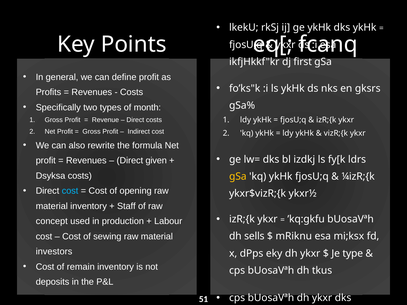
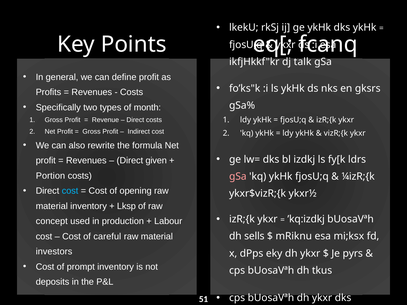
first: first -> talk
Dsyksa: Dsyksa -> Portion
gSa at (238, 177) colour: yellow -> pink
Staff: Staff -> Lksp
’kq:gkfu: ’kq:gkfu -> ’kq:izdkj
sewing: sewing -> careful
type: type -> pyrs
remain: remain -> prompt
